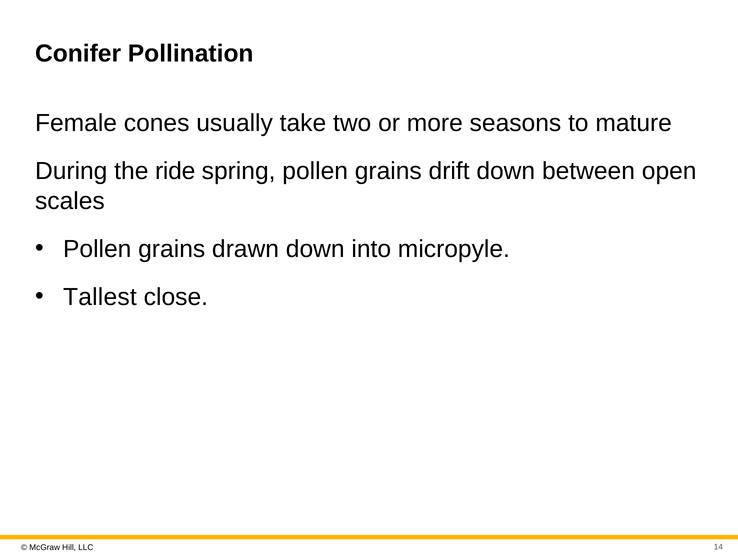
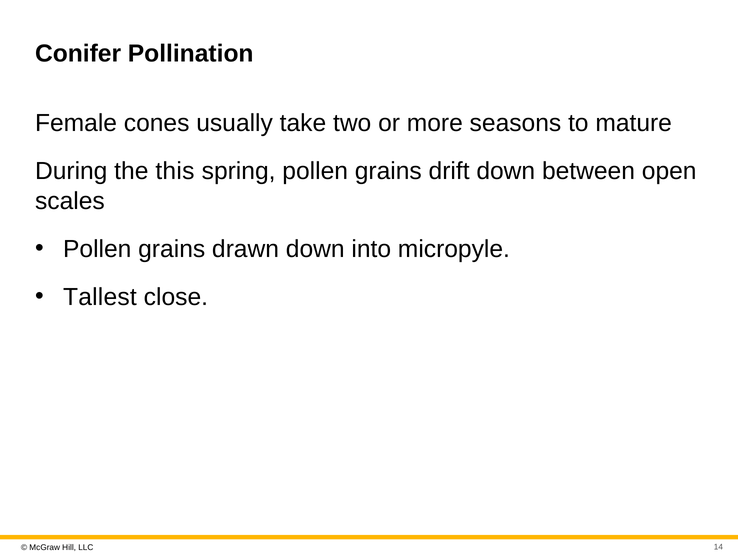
ride: ride -> this
